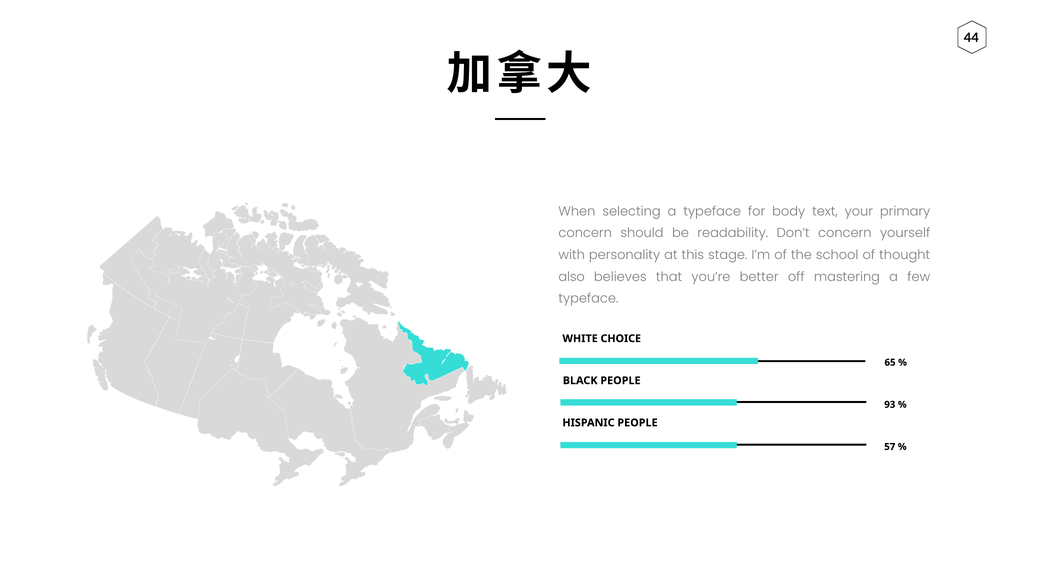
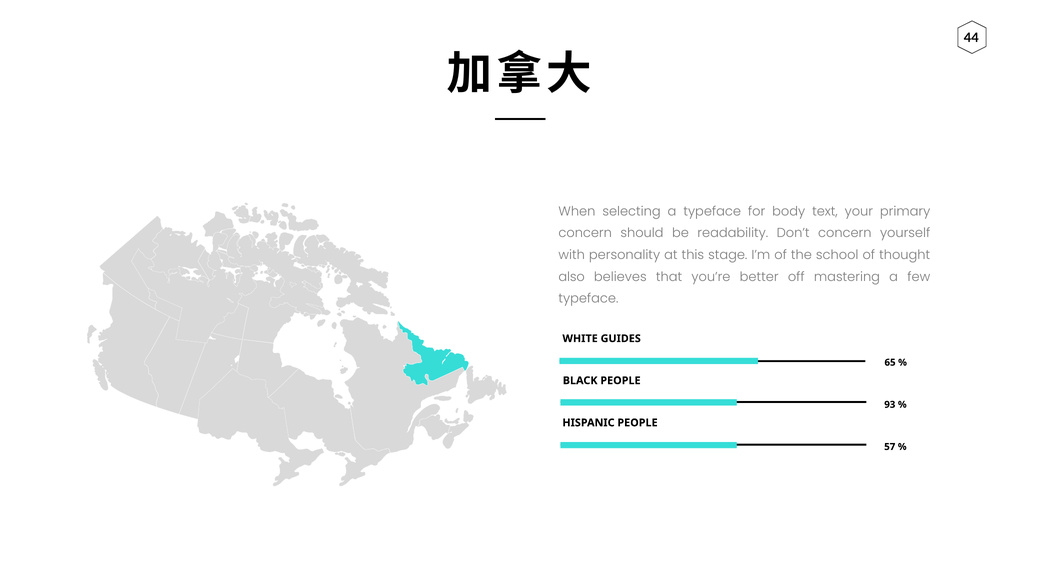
CHOICE: CHOICE -> GUIDES
